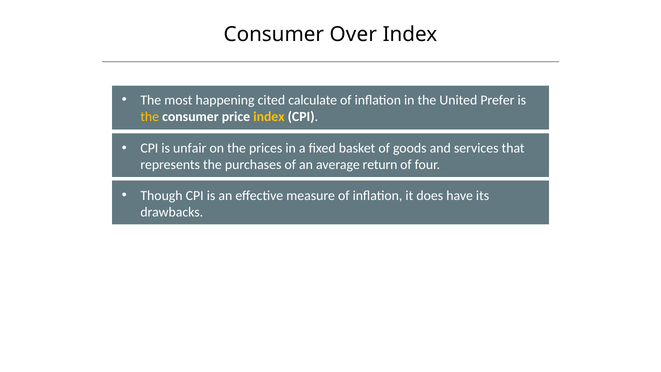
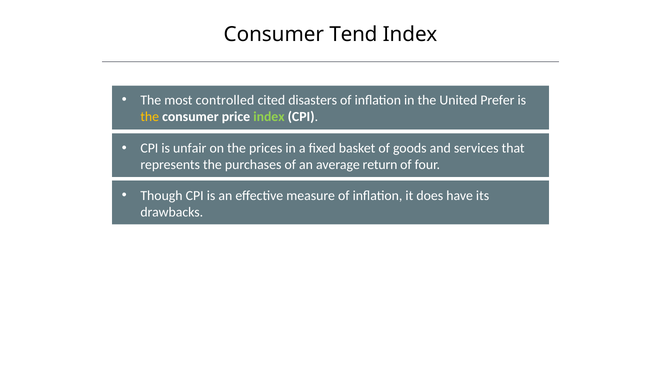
Over: Over -> Tend
happening: happening -> controlled
calculate: calculate -> disasters
index at (269, 117) colour: yellow -> light green
